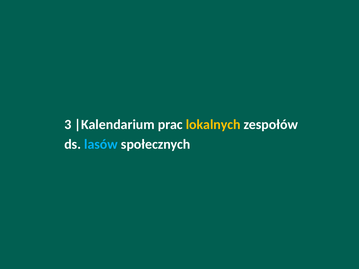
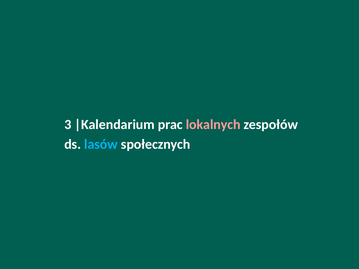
lokalnych colour: yellow -> pink
